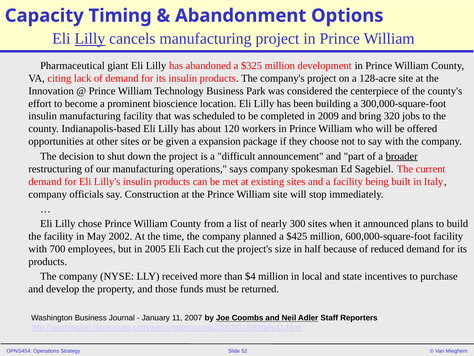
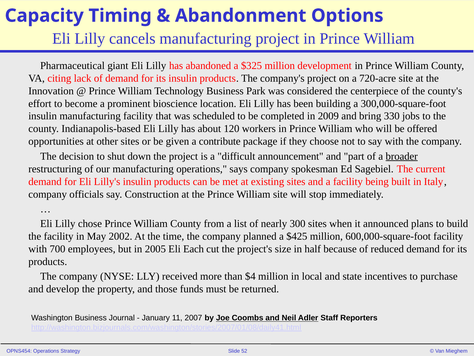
Lilly at (90, 39) underline: present -> none
128-acre: 128-acre -> 720-acre
320: 320 -> 330
expansion: expansion -> contribute
